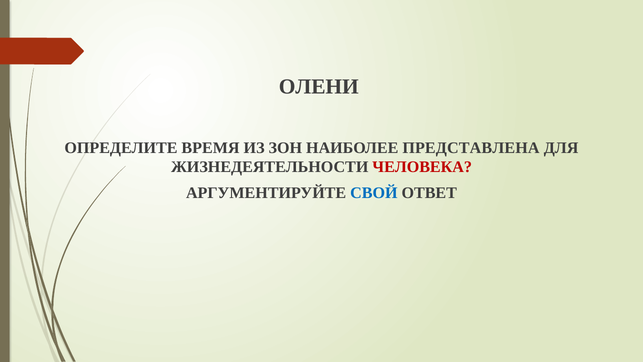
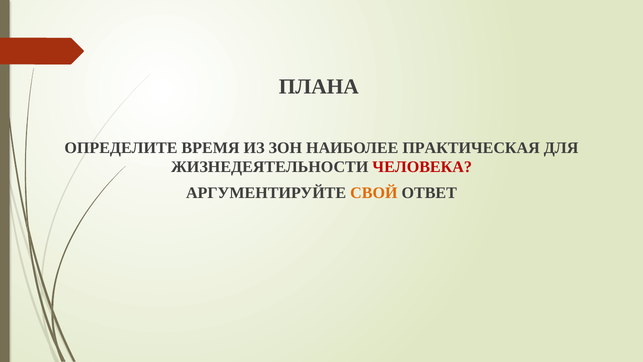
ОЛЕНИ: ОЛЕНИ -> ПЛАНА
ПРЕДСТАВЛЕНА: ПРЕДСТАВЛЕНА -> ПРАКТИЧЕСКАЯ
СВОЙ colour: blue -> orange
